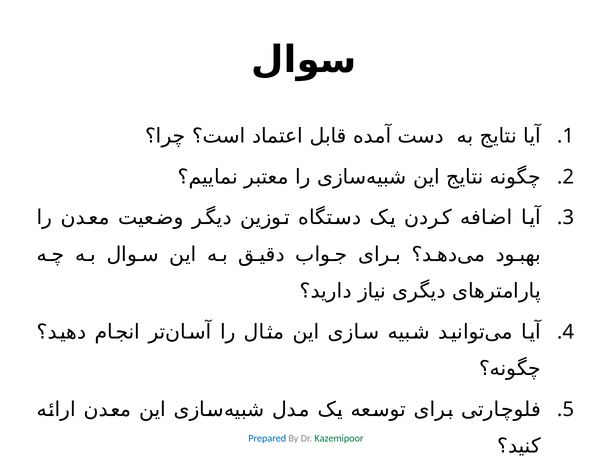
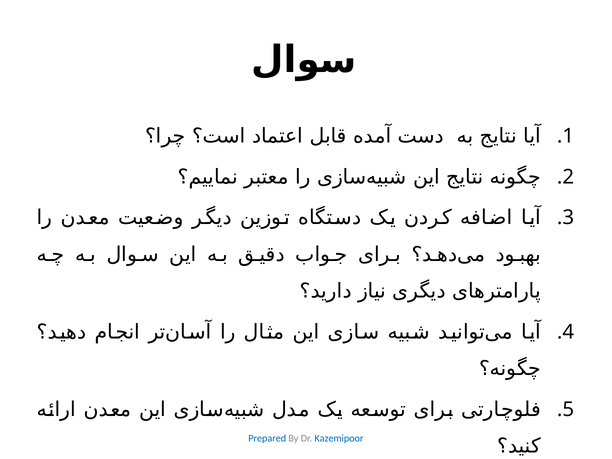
Kazemipoor colour: green -> blue
